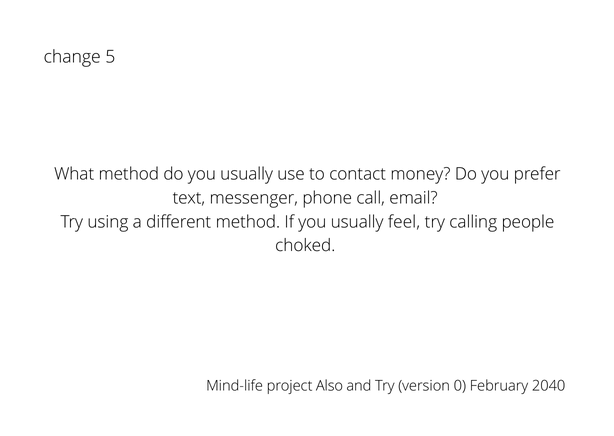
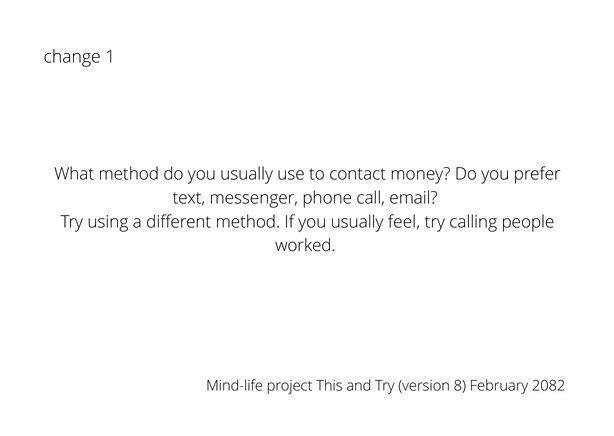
5: 5 -> 1
choked: choked -> worked
Also: Also -> This
0: 0 -> 8
2040: 2040 -> 2082
